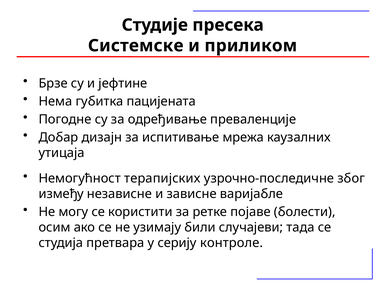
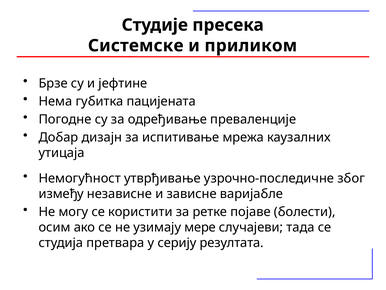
терапијских: терапијских -> утврђивање
били: били -> мере
контроле: контроле -> резултата
